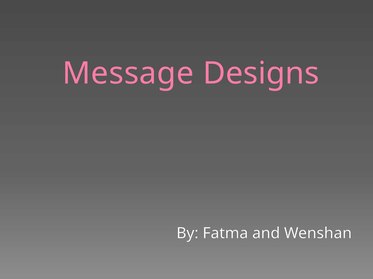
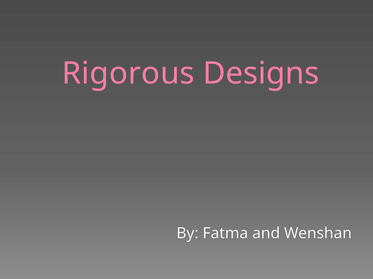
Message: Message -> Rigorous
